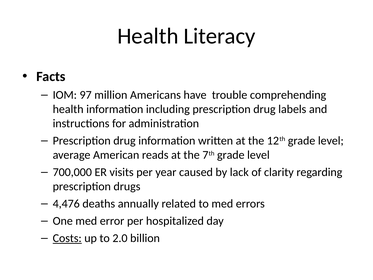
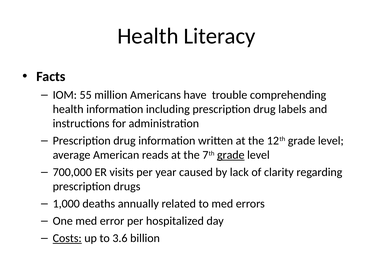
97: 97 -> 55
grade at (231, 155) underline: none -> present
4,476: 4,476 -> 1,000
2.0: 2.0 -> 3.6
